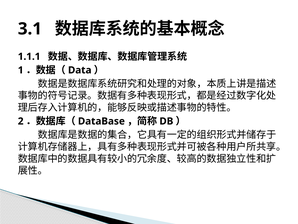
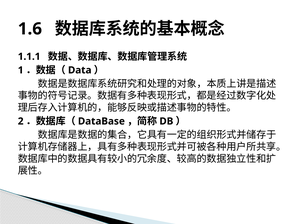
3.1: 3.1 -> 1.6
